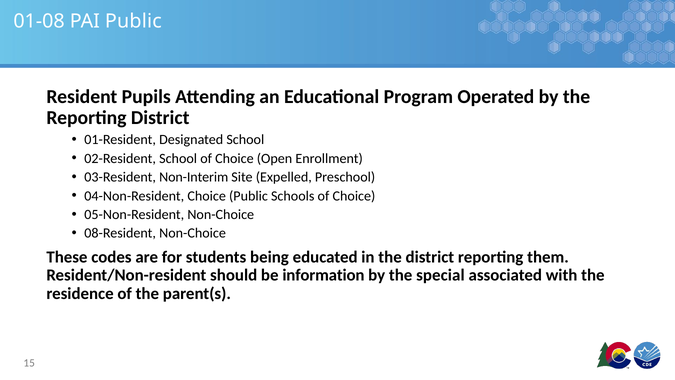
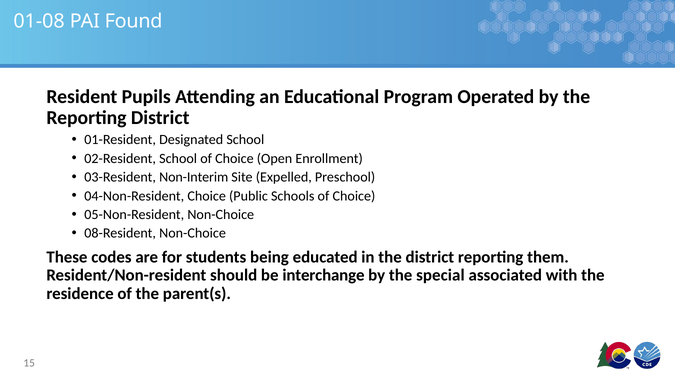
PAI Public: Public -> Found
information: information -> interchange
